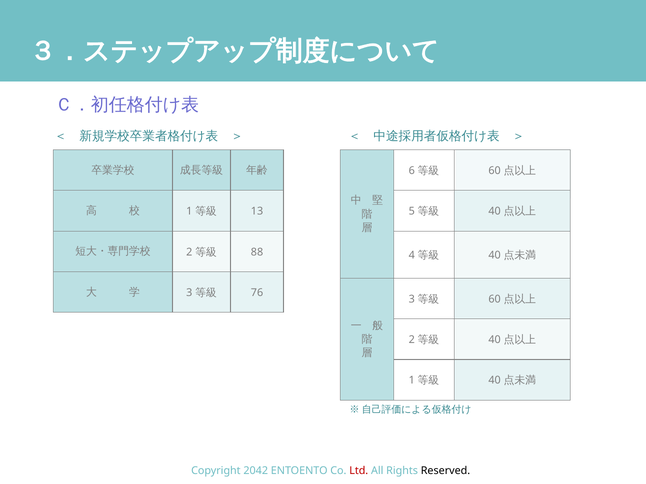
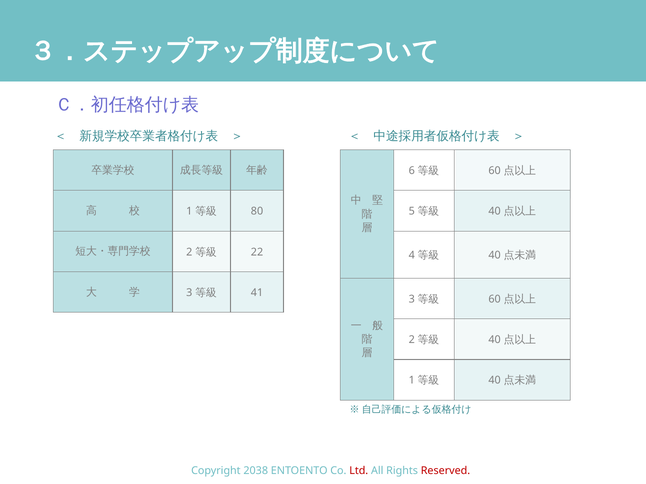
13: 13 -> 80
88: 88 -> 22
76: 76 -> 41
2042: 2042 -> 2038
Reserved colour: black -> red
